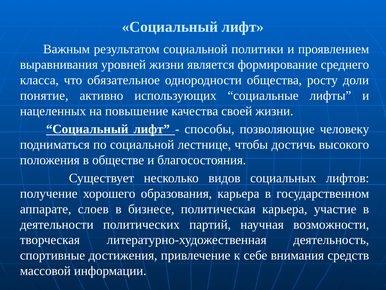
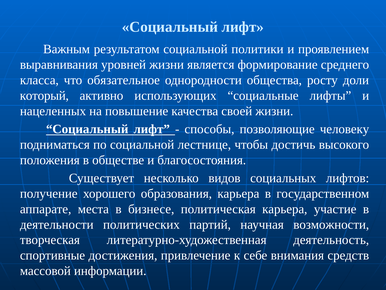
понятие: понятие -> который
слоев: слоев -> места
